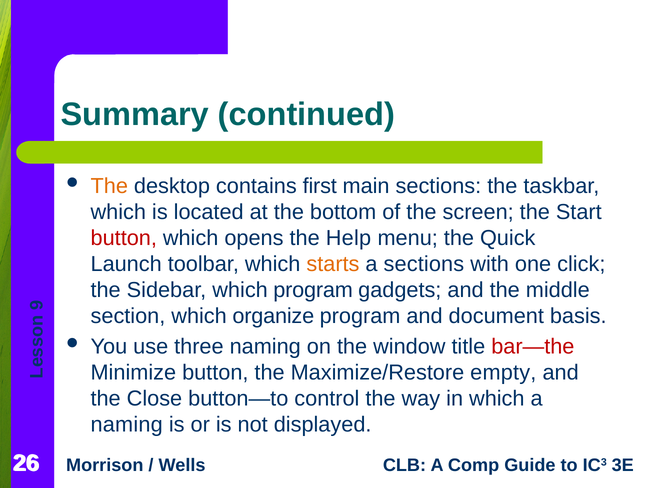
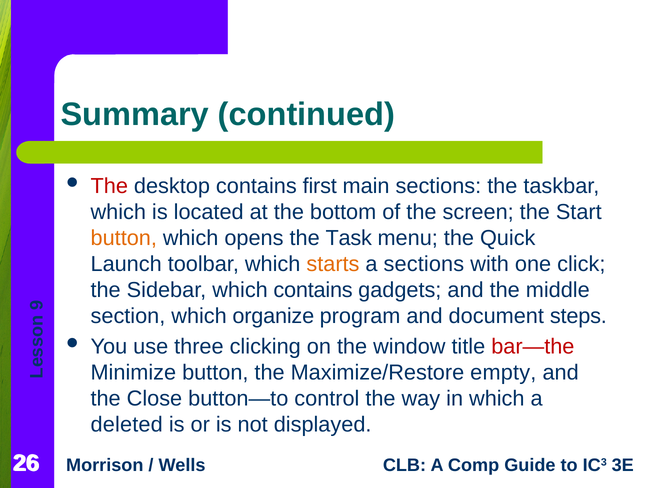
The at (109, 186) colour: orange -> red
button at (124, 238) colour: red -> orange
Help: Help -> Task
which program: program -> contains
basis: basis -> steps
three naming: naming -> clicking
naming at (127, 425): naming -> deleted
